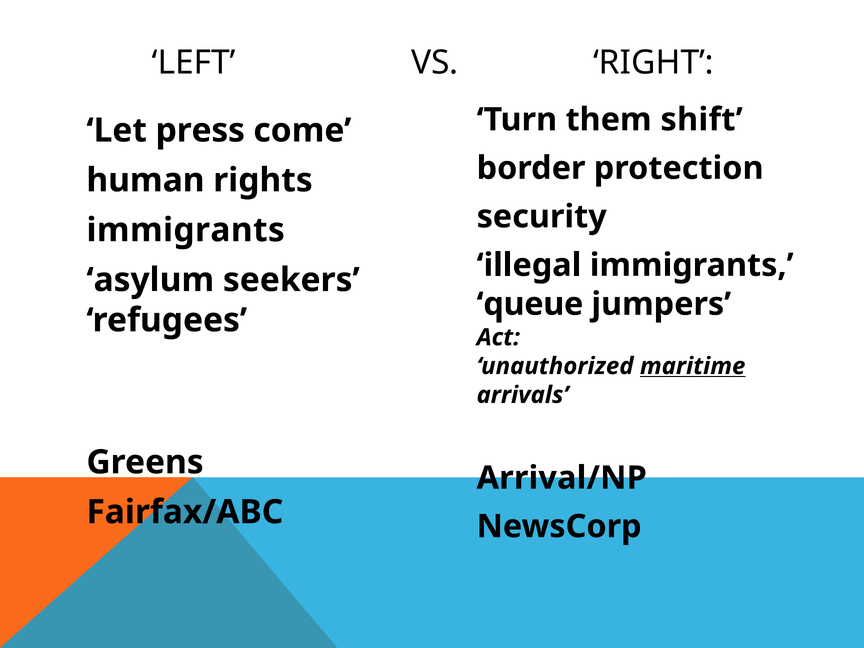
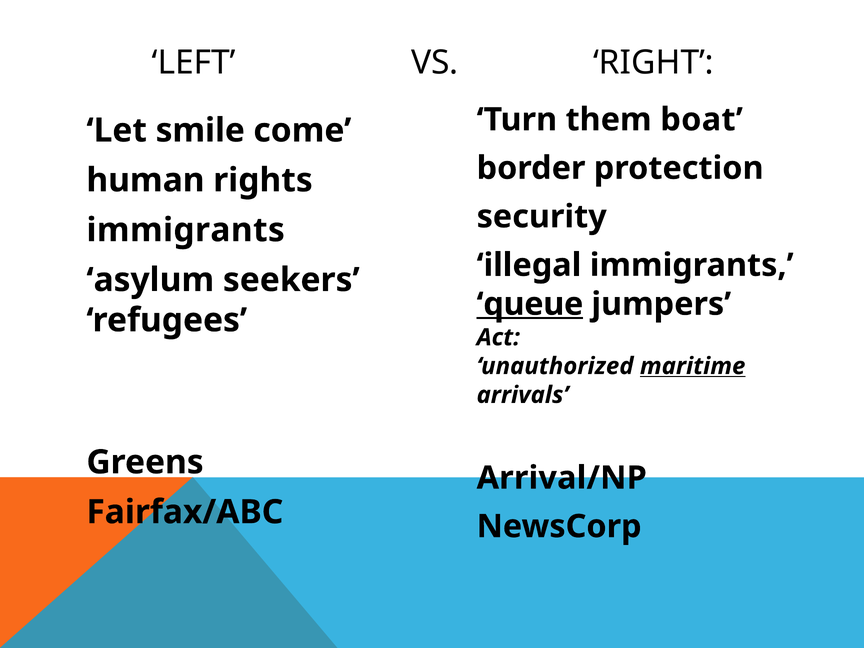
shift: shift -> boat
press: press -> smile
queue underline: none -> present
